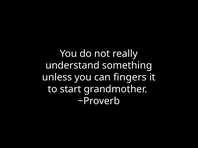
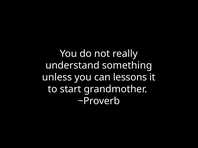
fingers: fingers -> lessons
